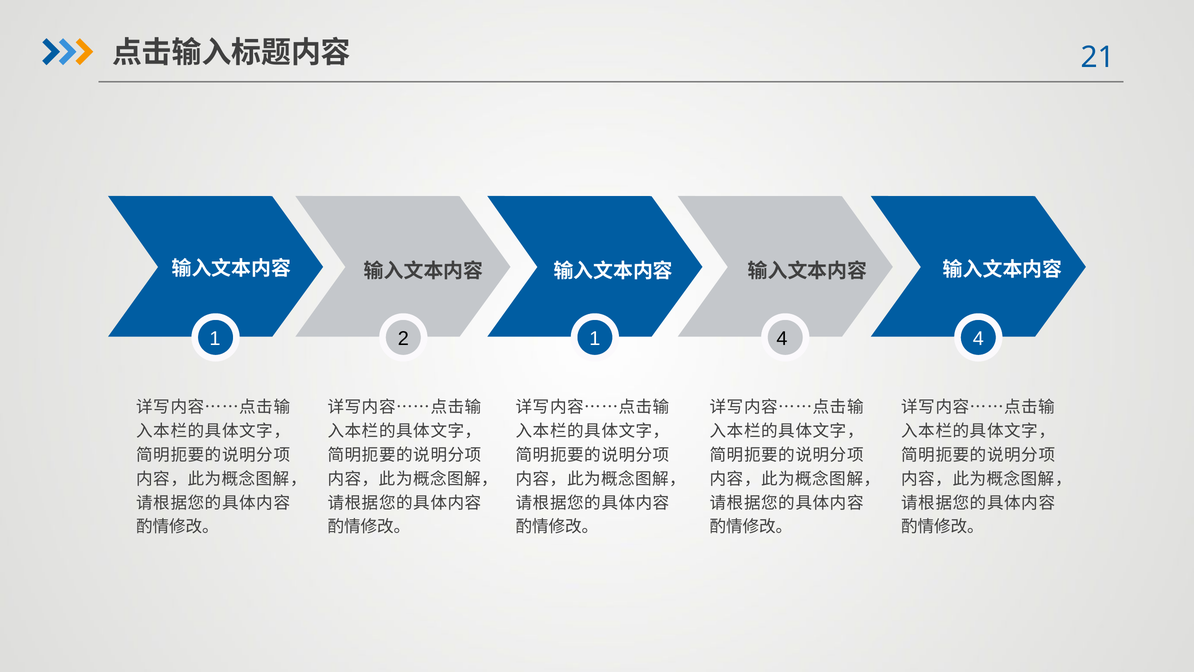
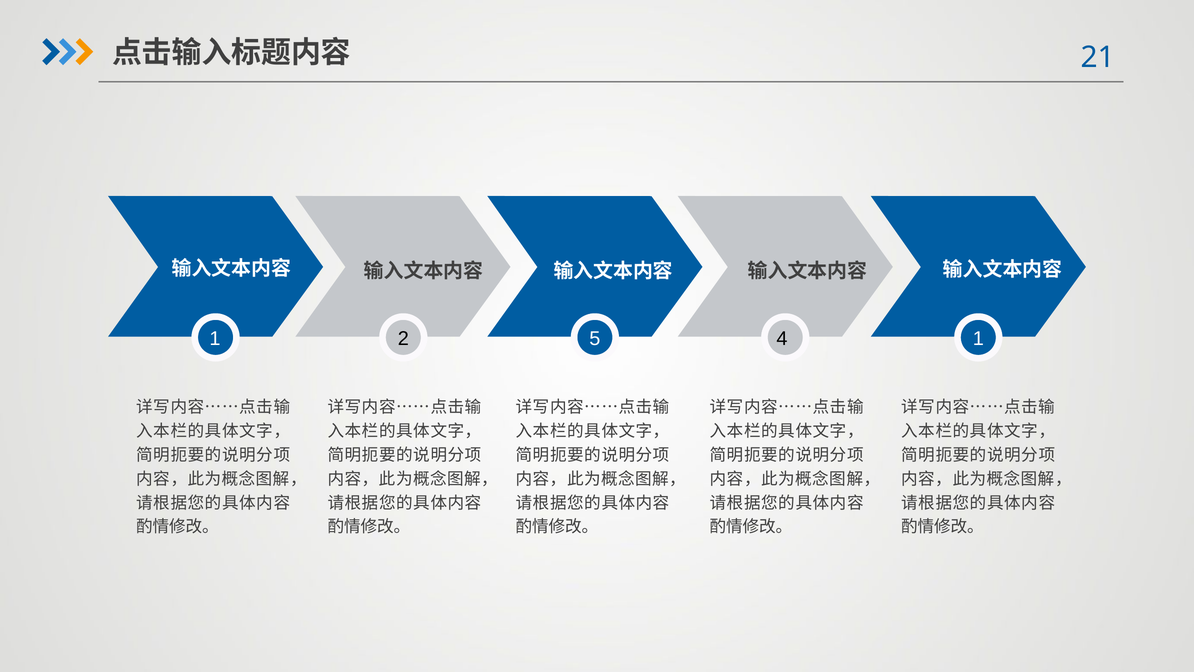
2 1: 1 -> 5
4 4: 4 -> 1
